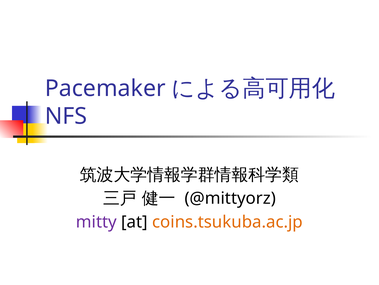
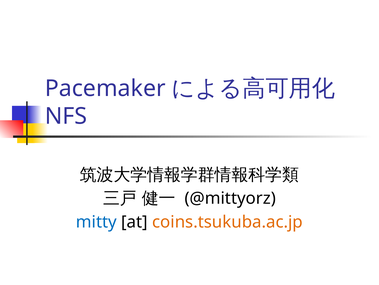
mitty colour: purple -> blue
